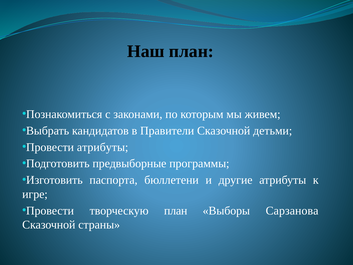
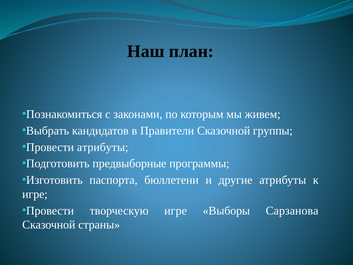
детьми: детьми -> группы
творческую план: план -> игре
